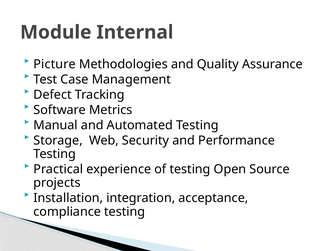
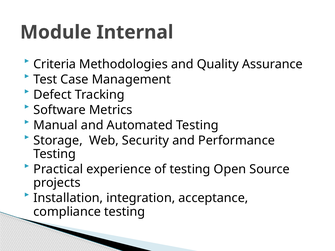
Picture: Picture -> Criteria
